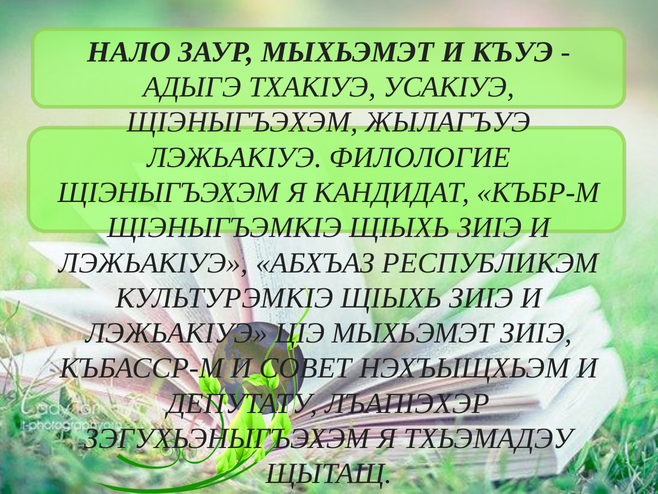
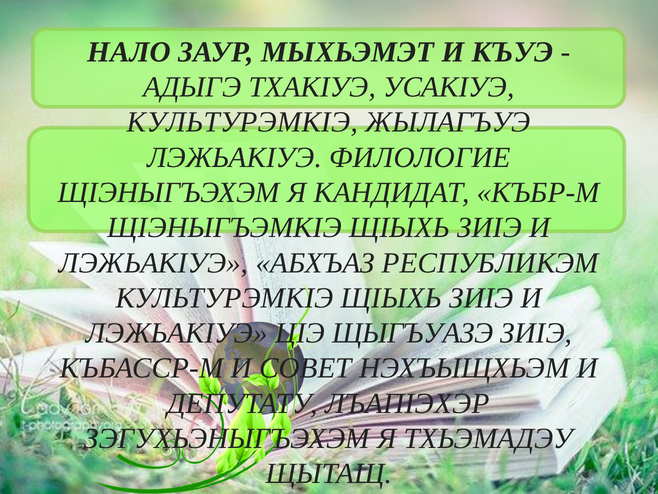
ЩӀЭНЫГЪЭХЭМ at (242, 122): ЩӀЭНЫГЪЭХЭМ -> КУЛЬТУРЭМКӀЭ
ЦӀЭ МЫХЬЭМЭТ: МЫХЬЭМЭТ -> ЩЫГЪУАЗЭ
